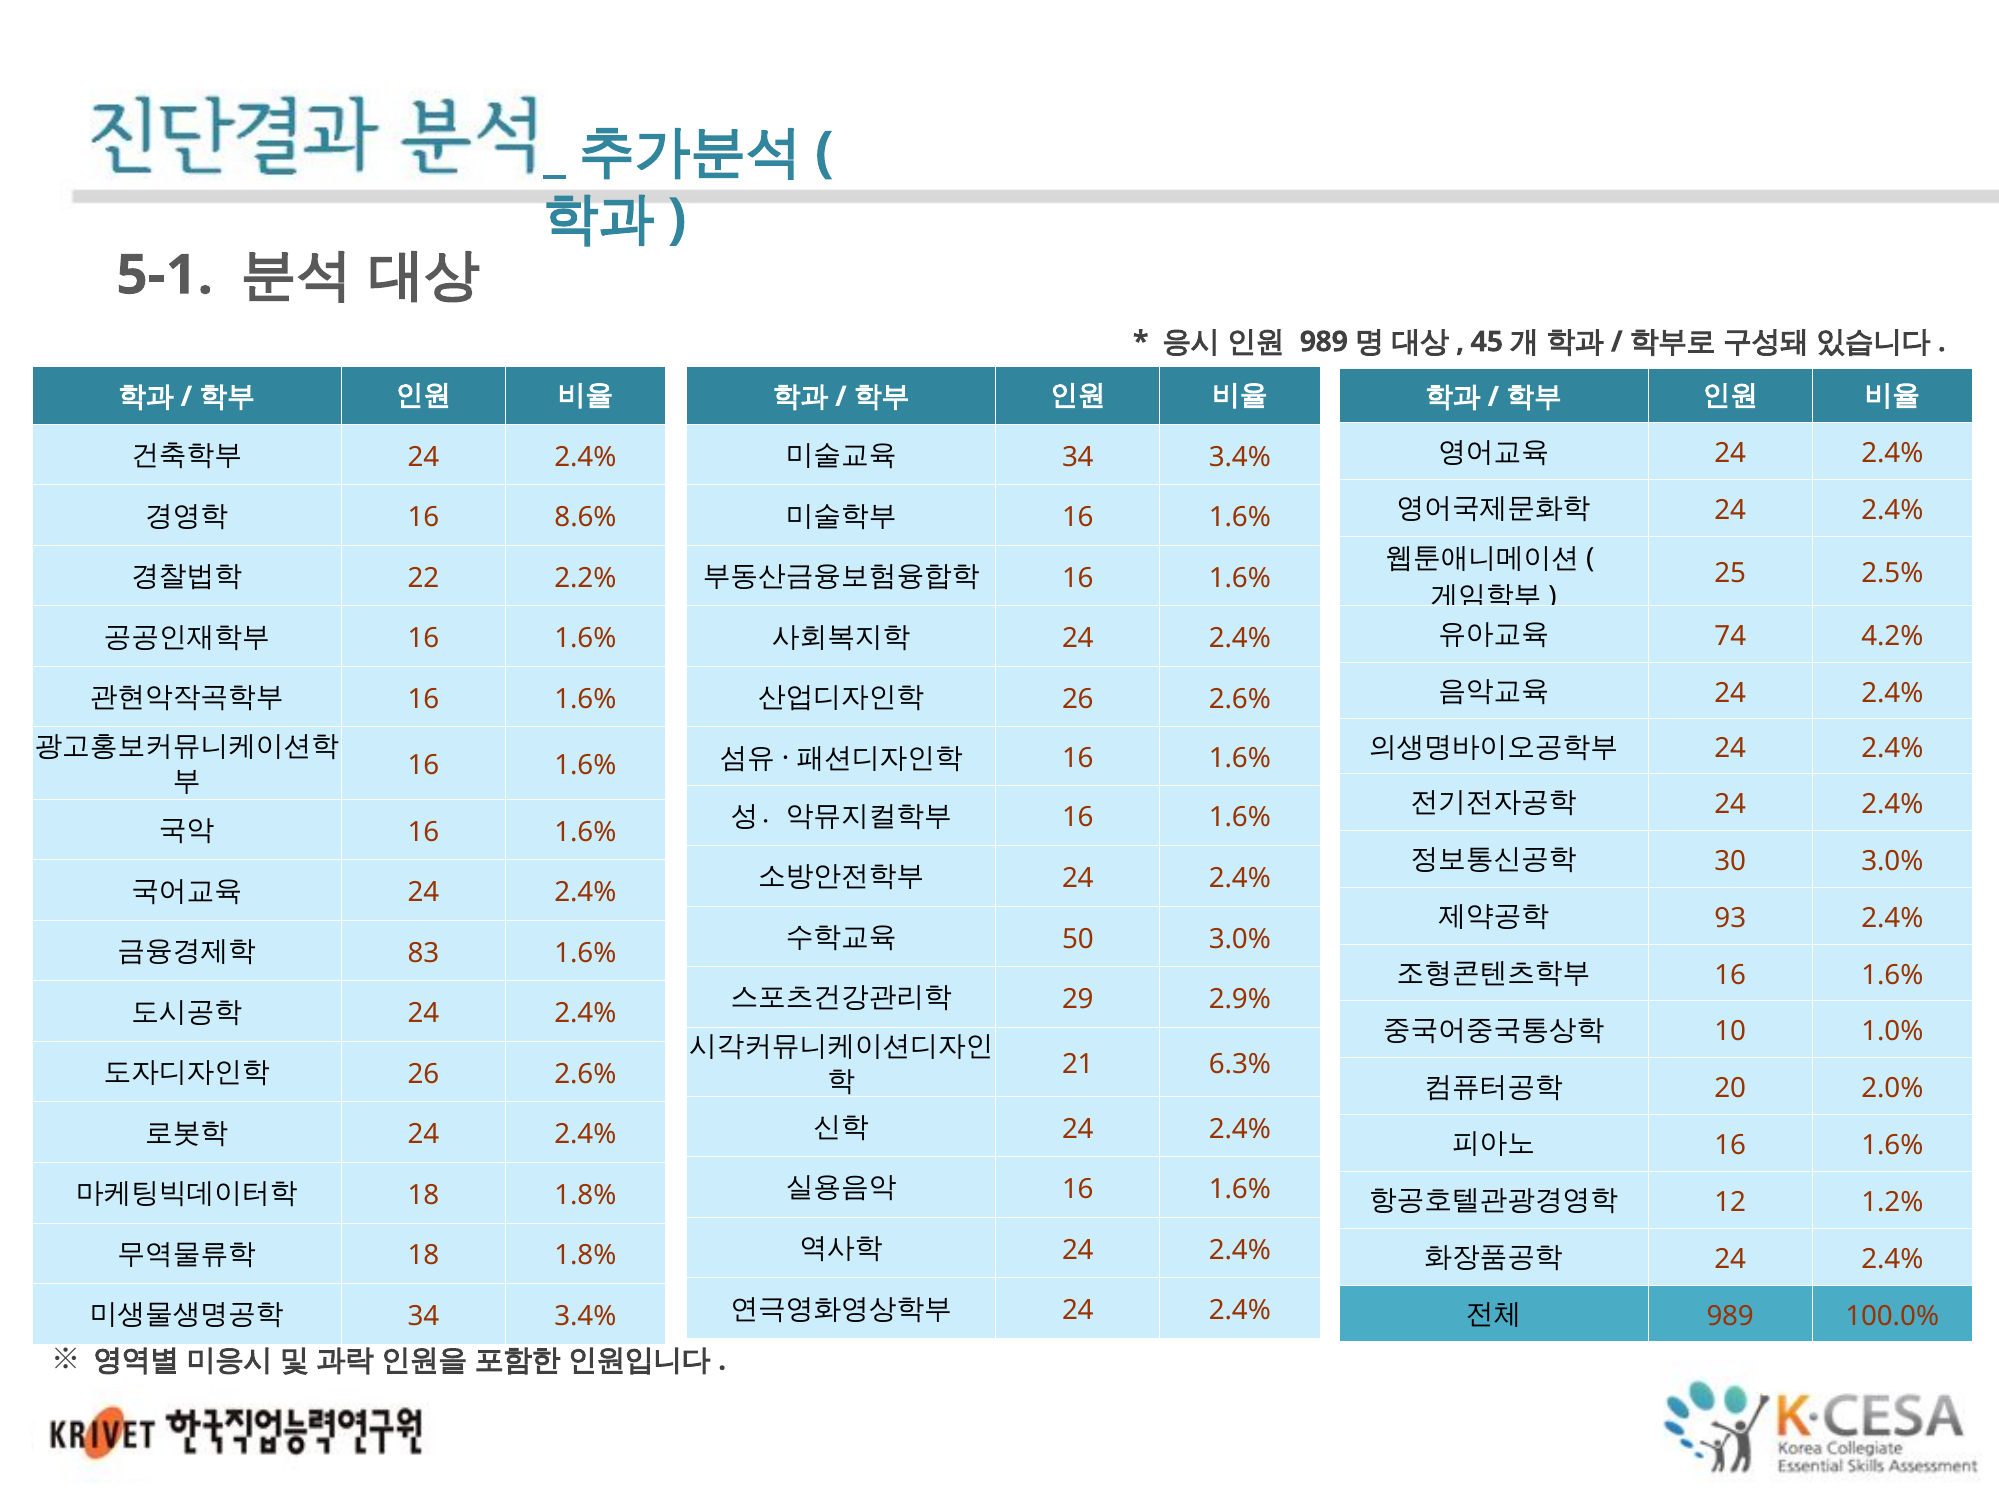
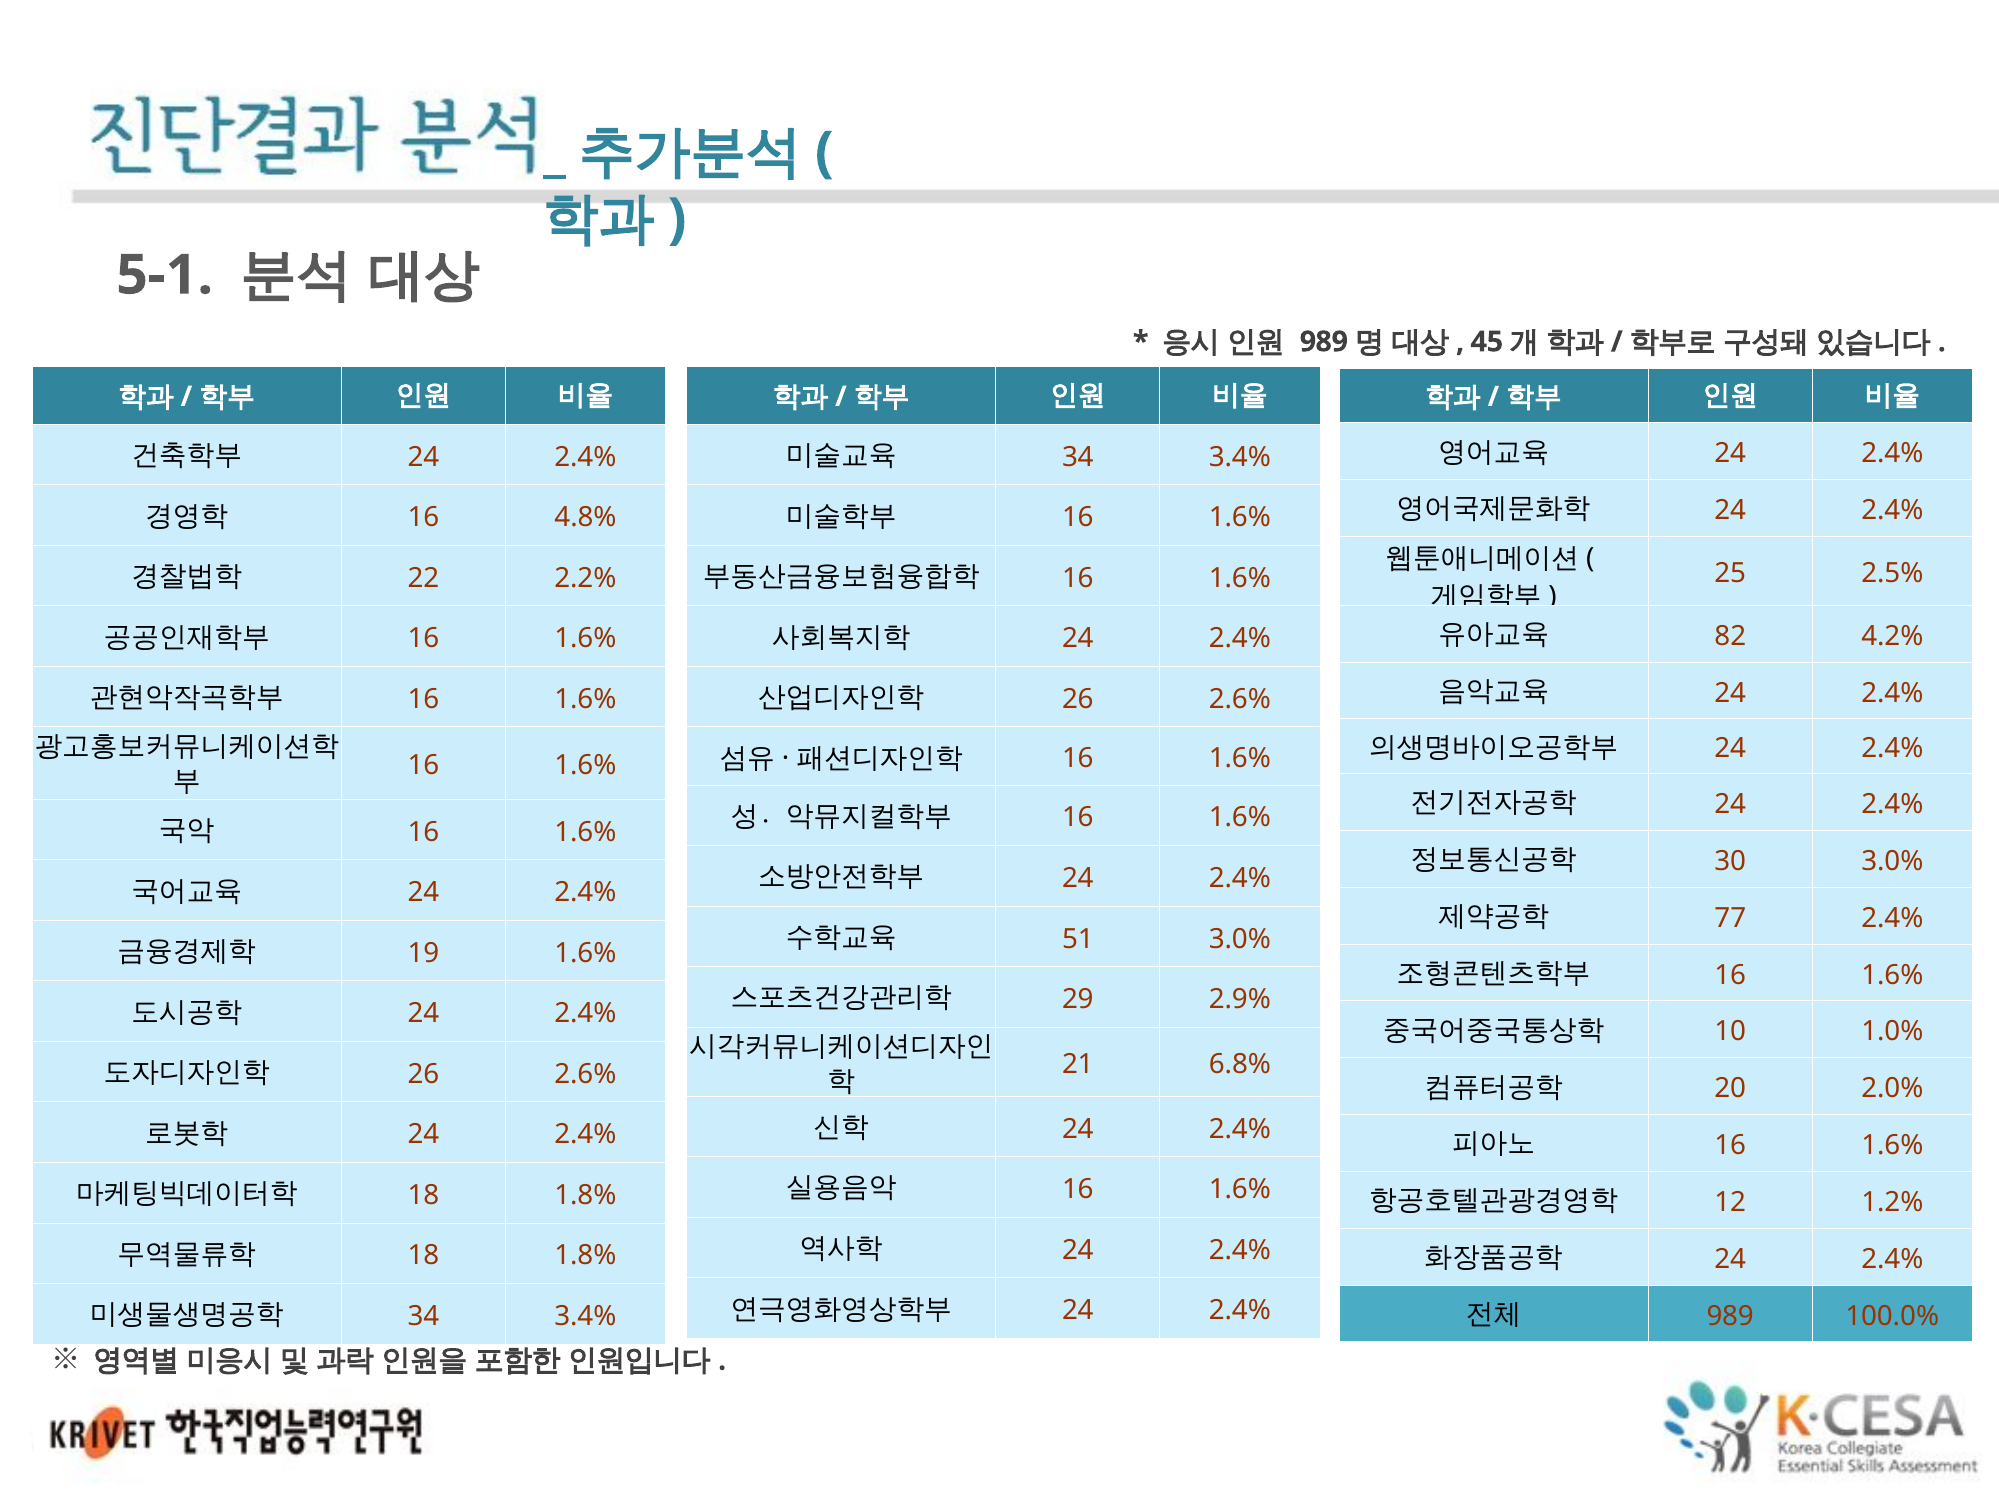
8.6%: 8.6% -> 4.8%
74: 74 -> 82
93: 93 -> 77
50: 50 -> 51
83: 83 -> 19
6.3%: 6.3% -> 6.8%
